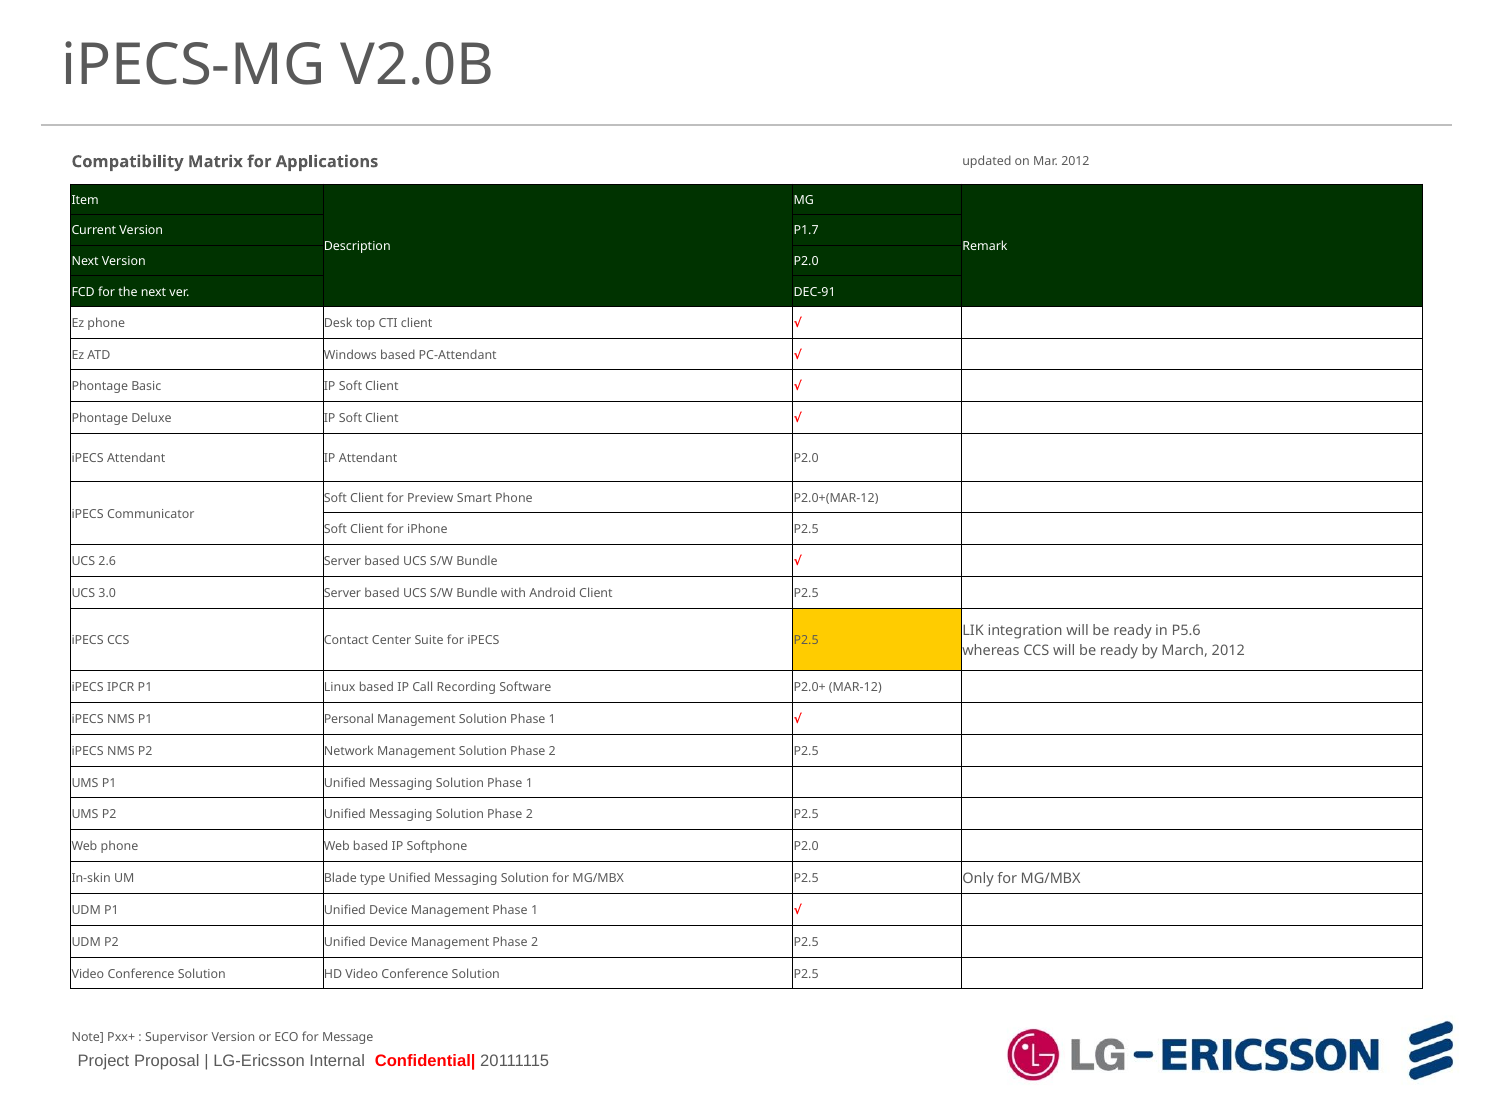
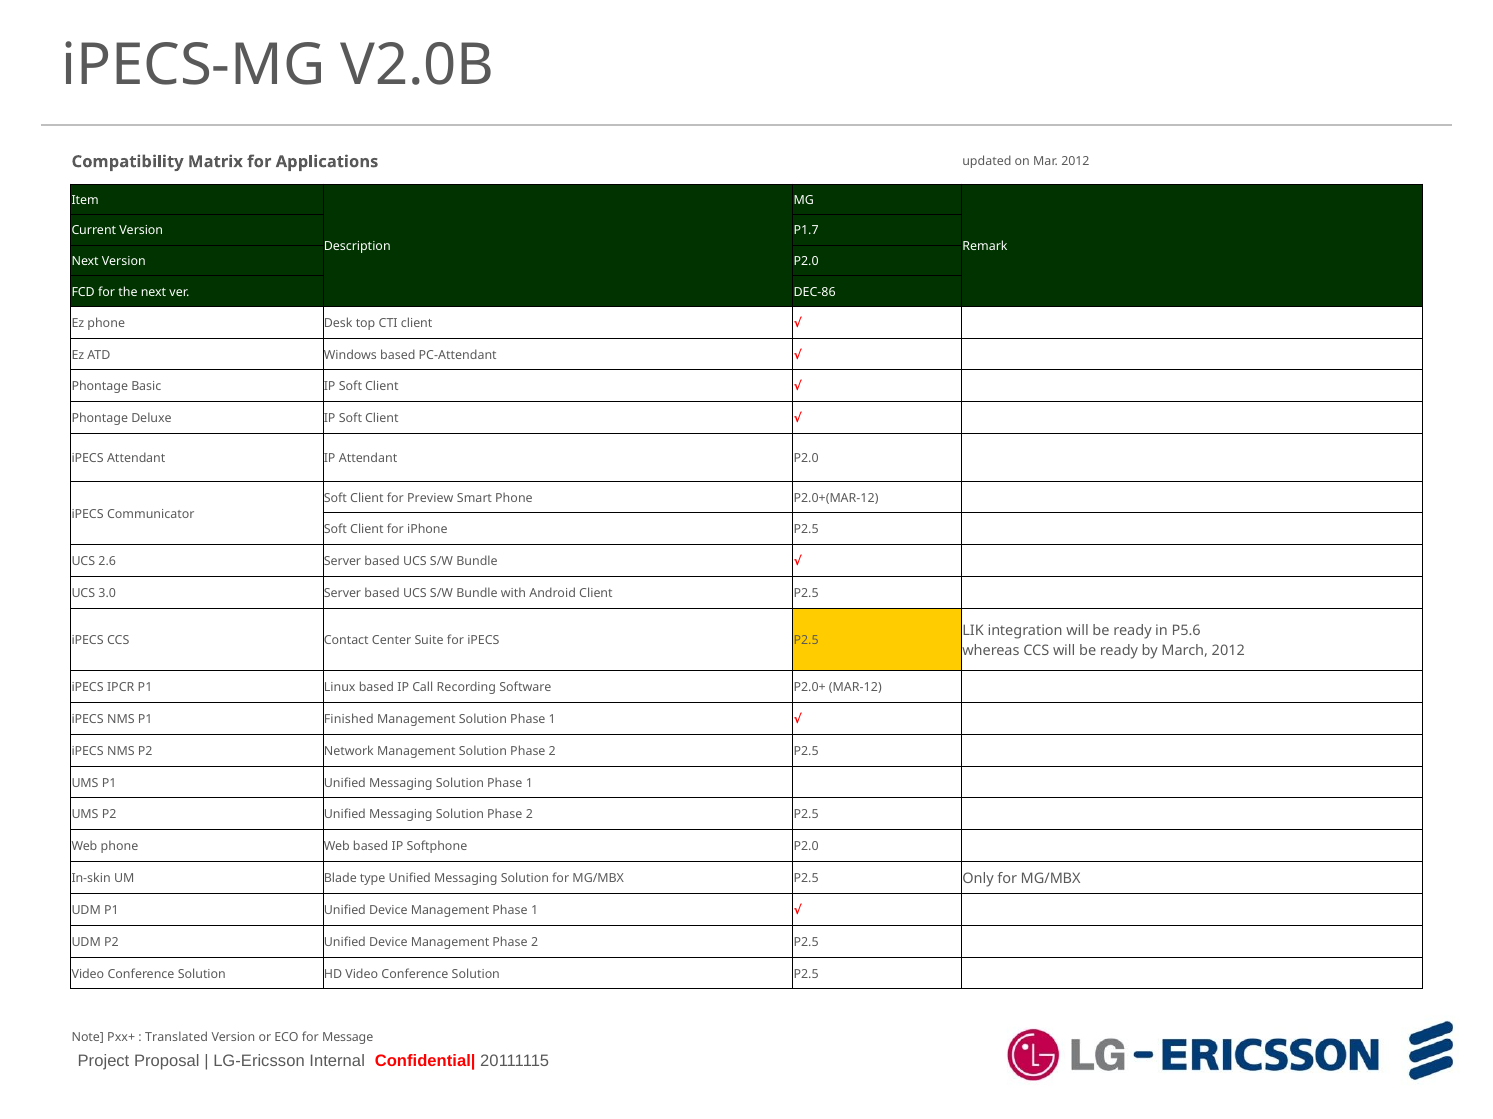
DEC-91: DEC-91 -> DEC-86
Personal: Personal -> Finished
Supervisor: Supervisor -> Translated
